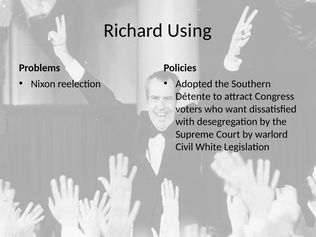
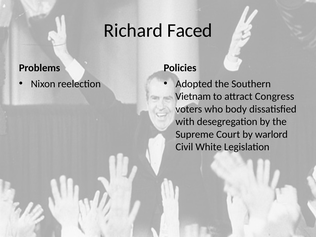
Using: Using -> Faced
Détente: Détente -> Vietnam
want: want -> body
